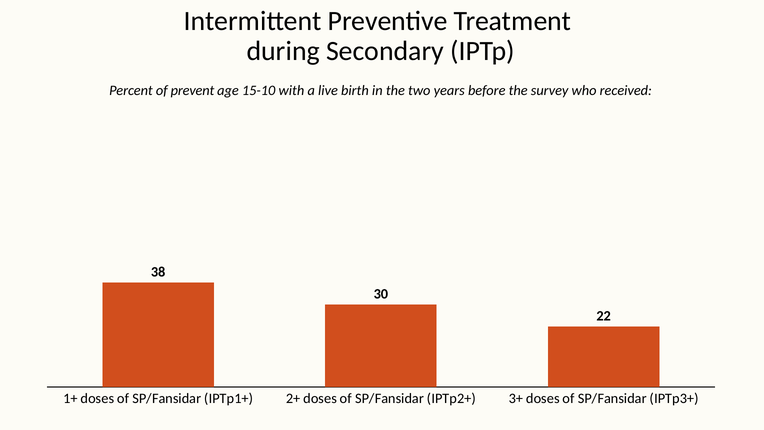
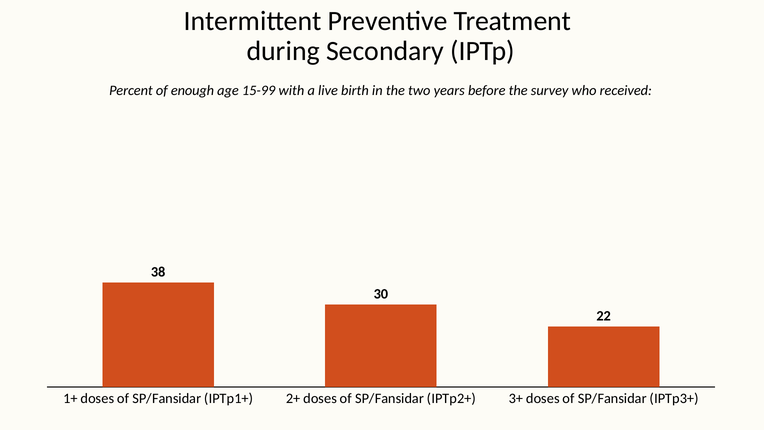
prevent: prevent -> enough
15-10: 15-10 -> 15-99
